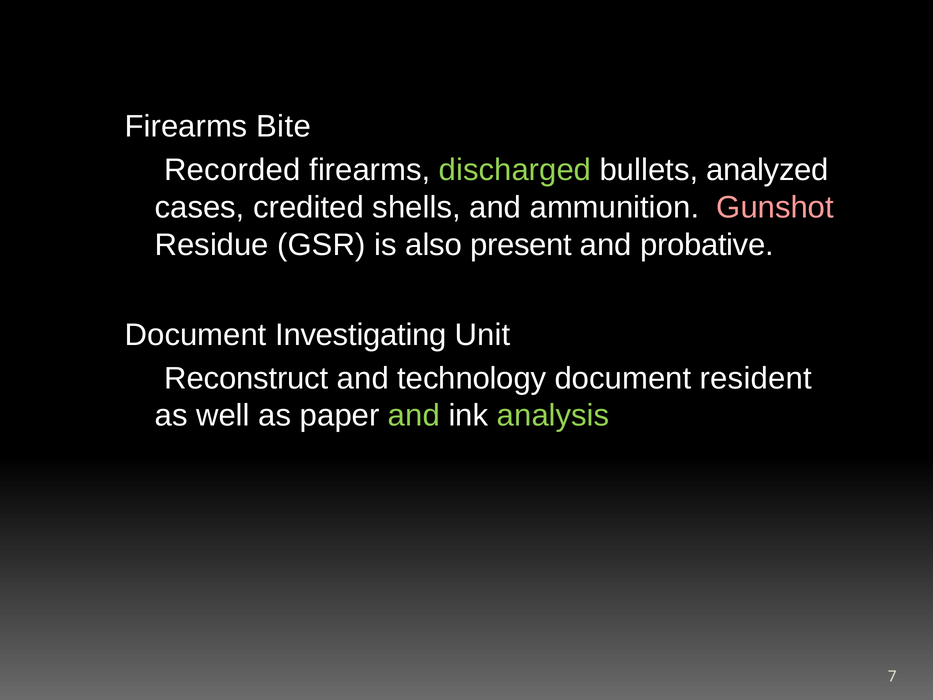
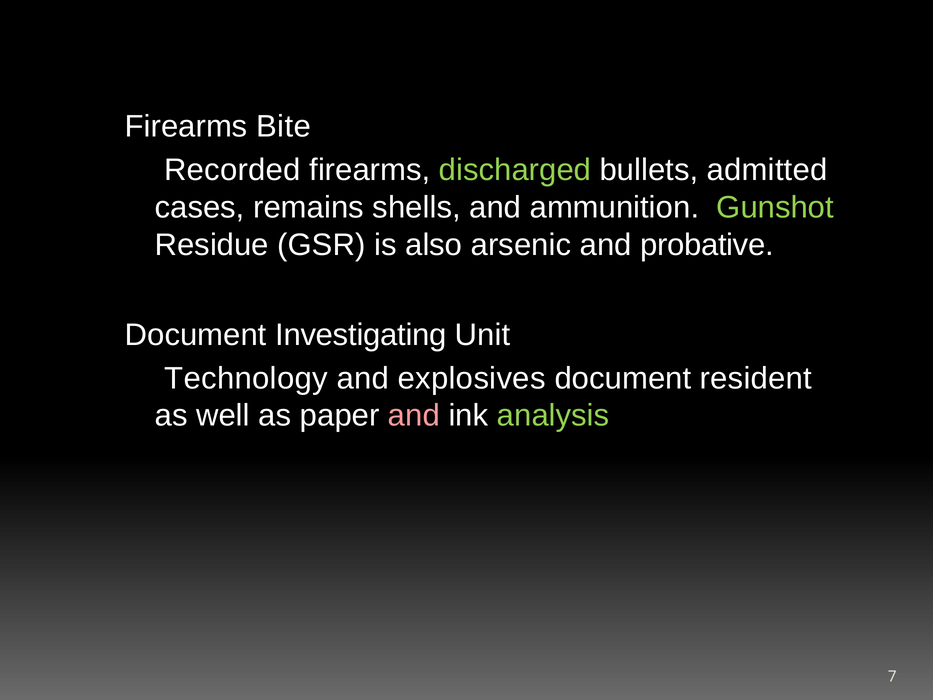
analyzed: analyzed -> admitted
credited: credited -> remains
Gunshot colour: pink -> light green
present: present -> arsenic
Reconstruct: Reconstruct -> Technology
technology: technology -> explosives
and at (414, 416) colour: light green -> pink
